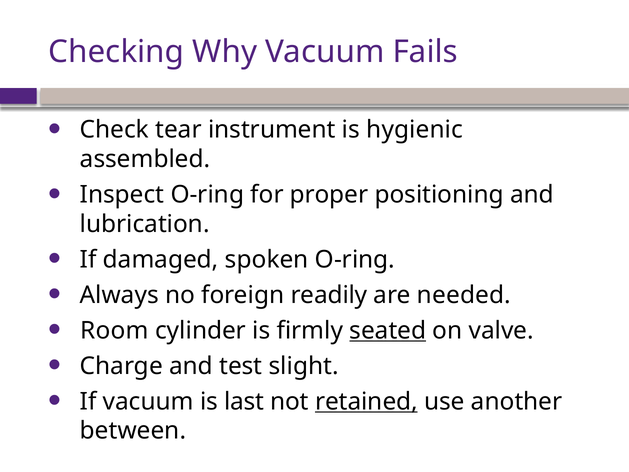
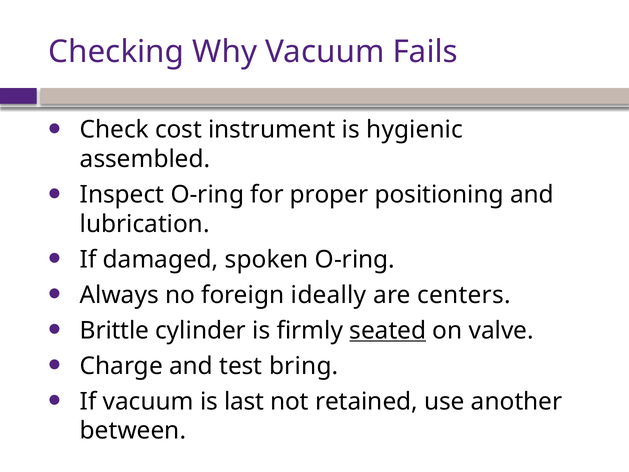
tear: tear -> cost
readily: readily -> ideally
needed: needed -> centers
Room: Room -> Brittle
slight: slight -> bring
retained underline: present -> none
